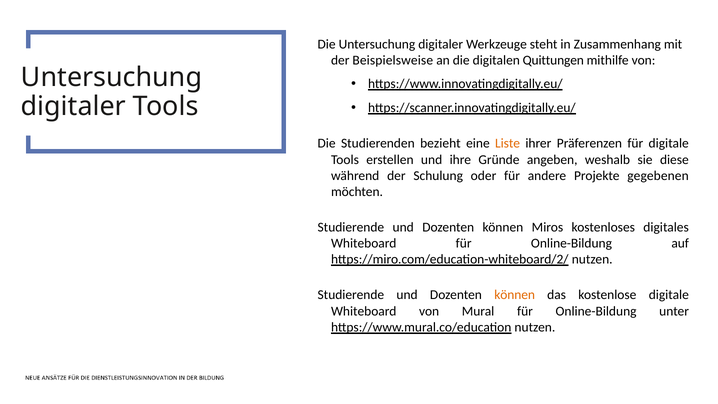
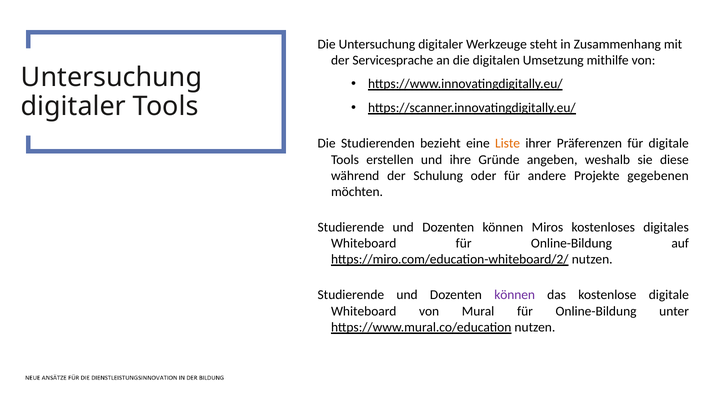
Beispielsweise: Beispielsweise -> Servicesprache
Quittungen: Quittungen -> Umsetzung
können at (515, 295) colour: orange -> purple
